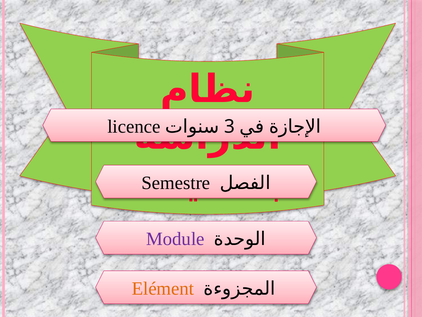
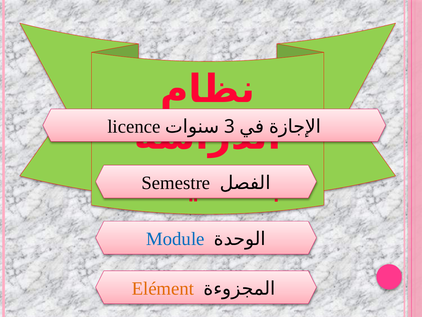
Module colour: purple -> blue
